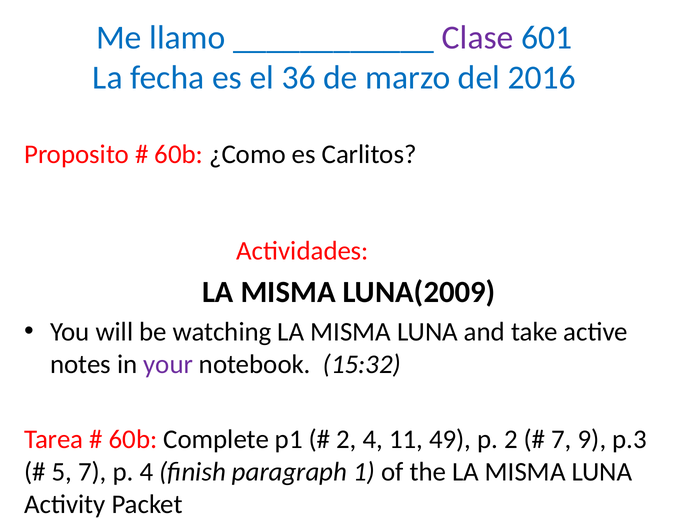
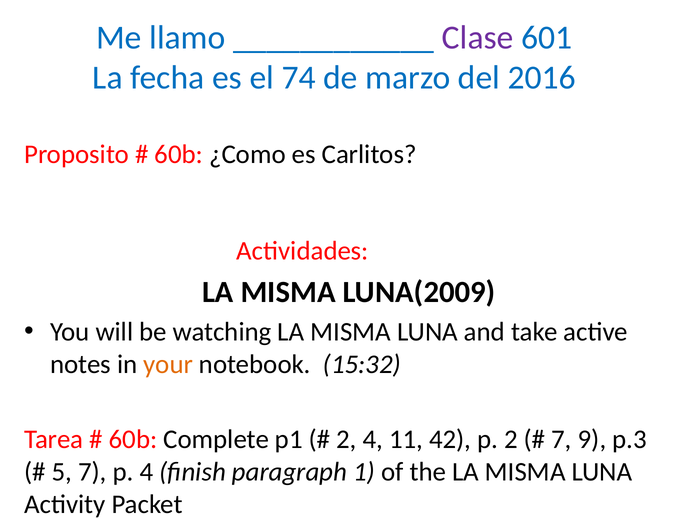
36: 36 -> 74
your colour: purple -> orange
49: 49 -> 42
